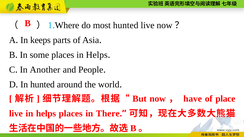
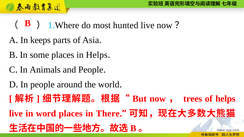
Another: Another -> Animals
In hunted: hunted -> people
have: have -> trees
of place: place -> helps
live in helps: helps -> word
